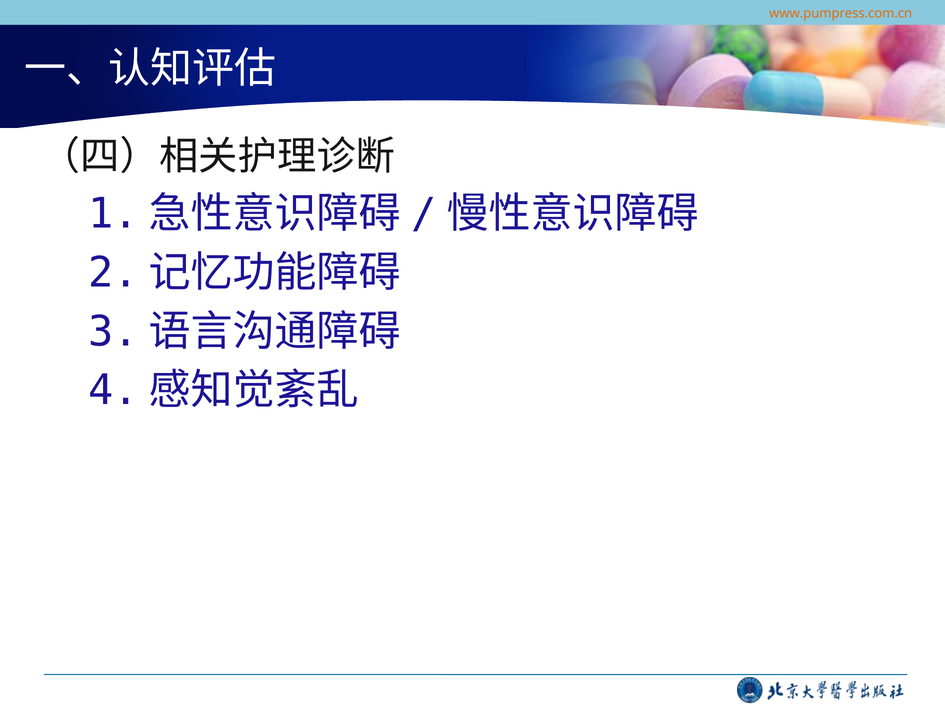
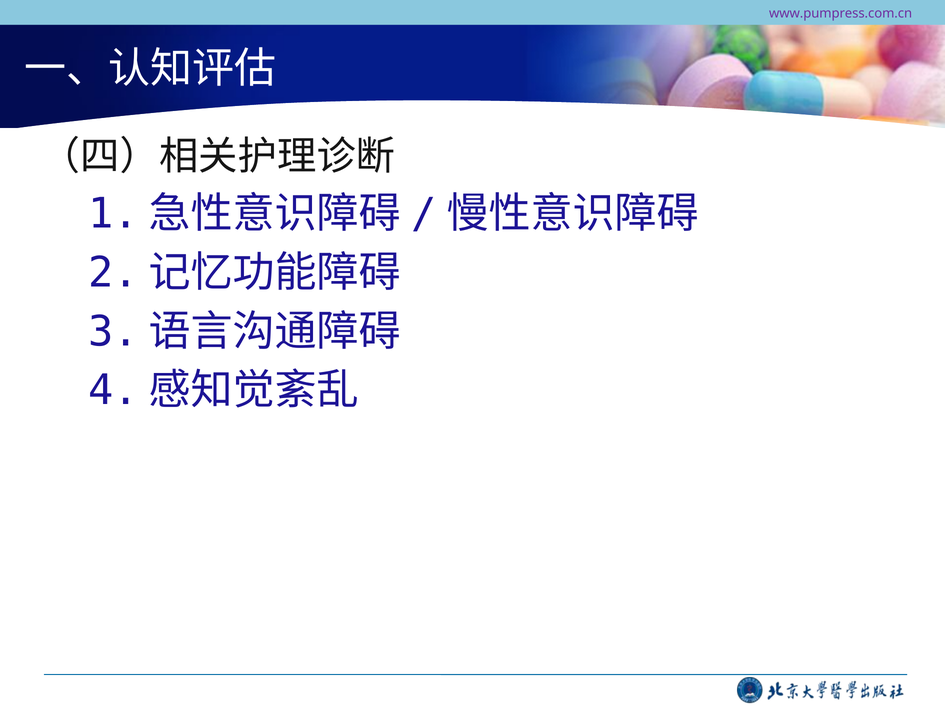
www.pumpress.com.cn colour: orange -> purple
